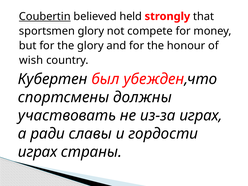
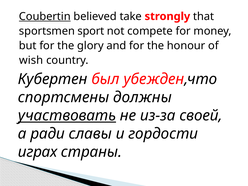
held: held -> take
sportsmen glory: glory -> sport
участвовать underline: none -> present
из-за играх: играх -> своей
